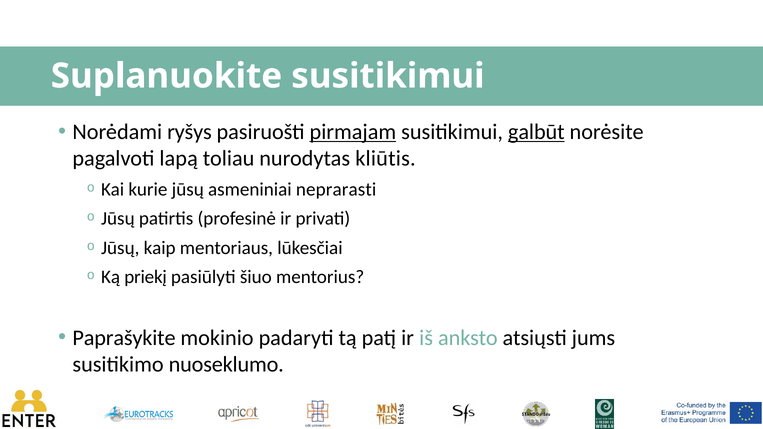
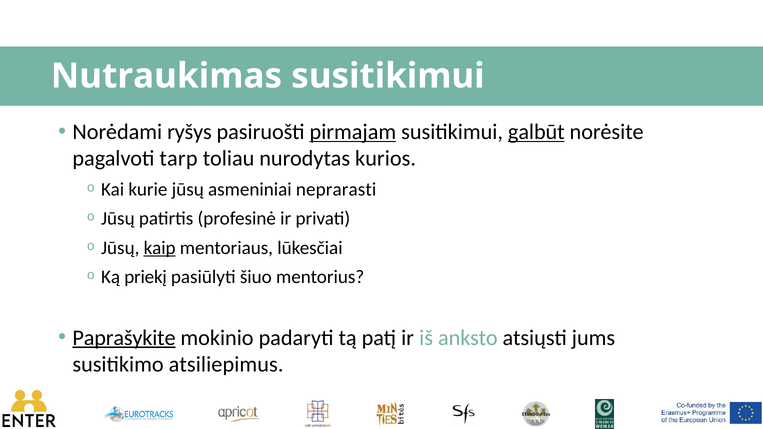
Suplanuokite: Suplanuokite -> Nutraukimas
lapą: lapą -> tarp
kliūtis: kliūtis -> kurios
kaip underline: none -> present
Paprašykite underline: none -> present
nuoseklumo: nuoseklumo -> atsiliepimus
